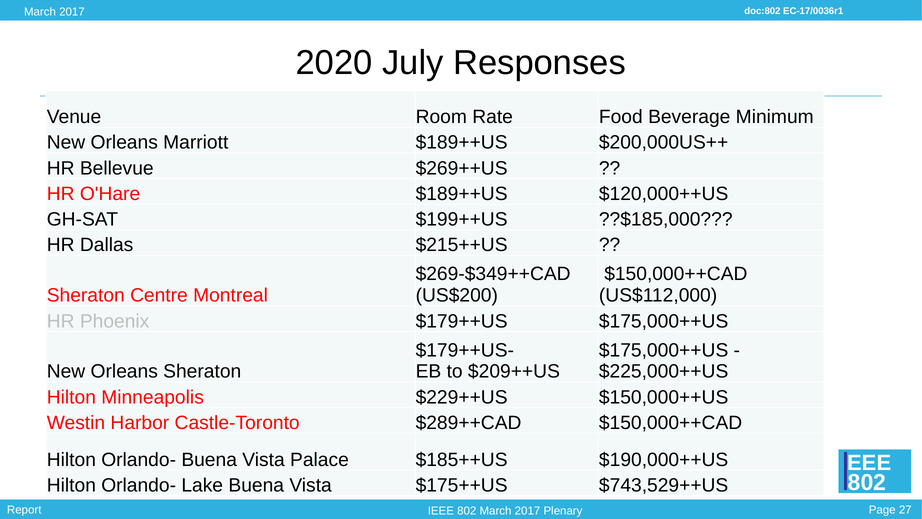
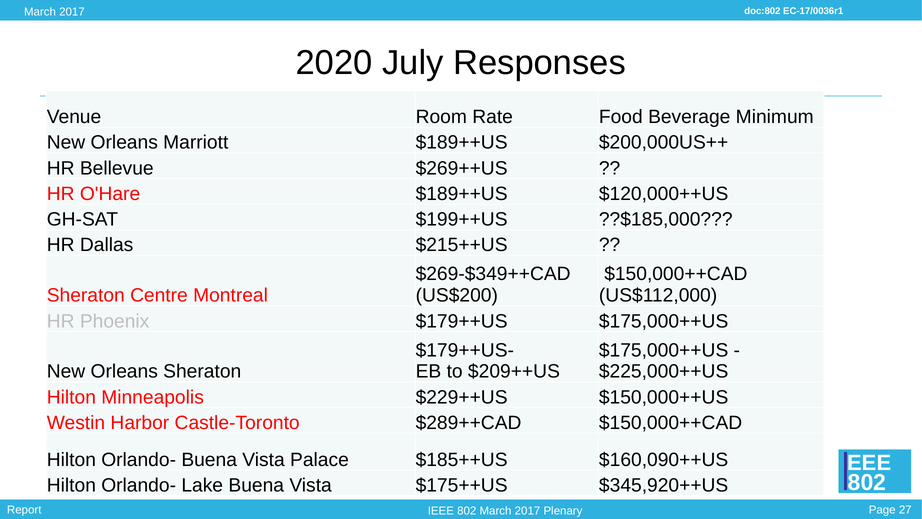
$190,000++US: $190,000++US -> $160,090++US
$743,529++US: $743,529++US -> $345,920++US
